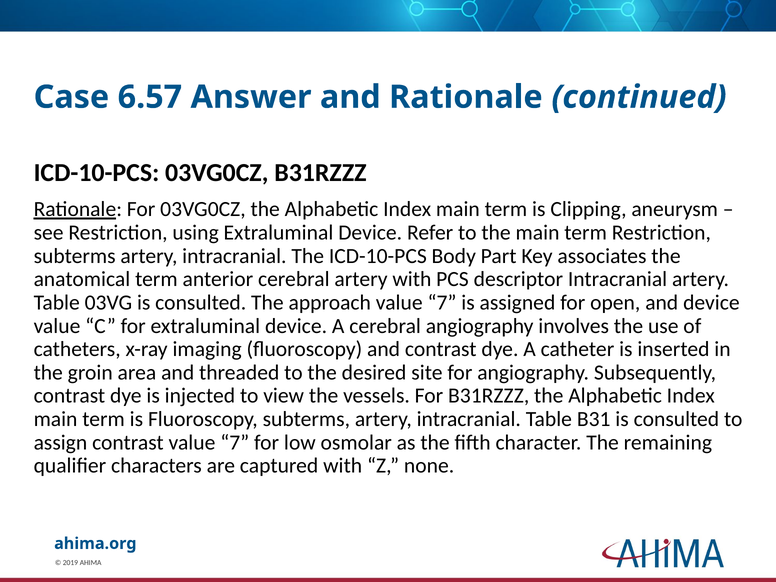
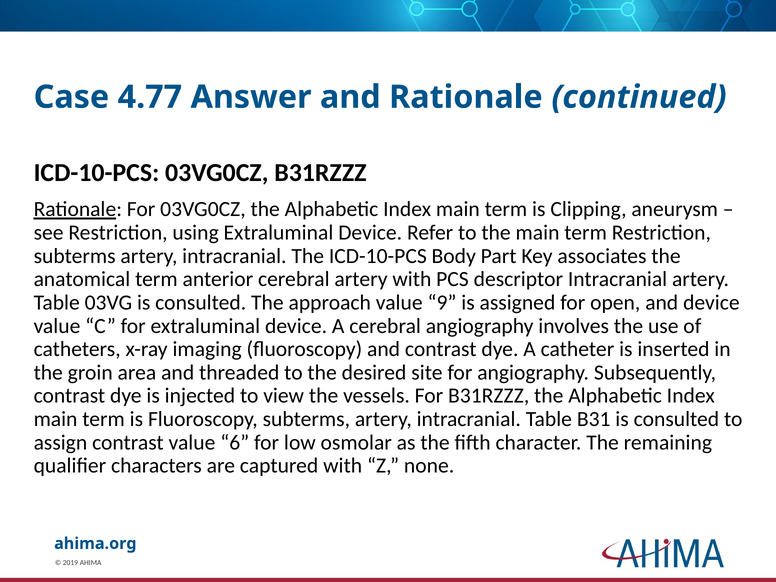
6.57: 6.57 -> 4.77
approach value 7: 7 -> 9
contrast value 7: 7 -> 6
